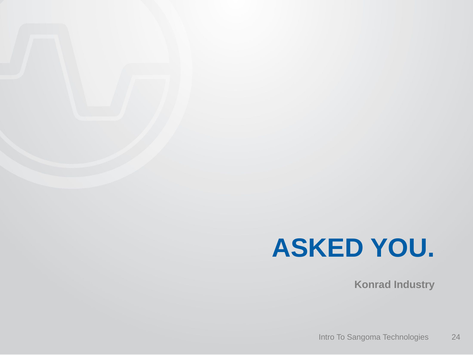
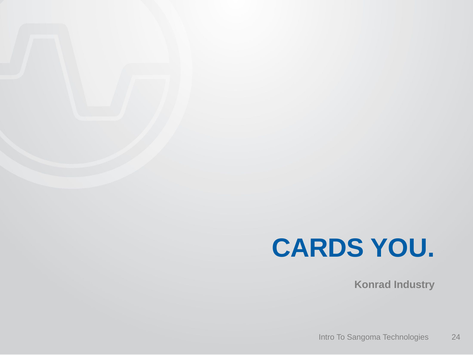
ASKED: ASKED -> CARDS
